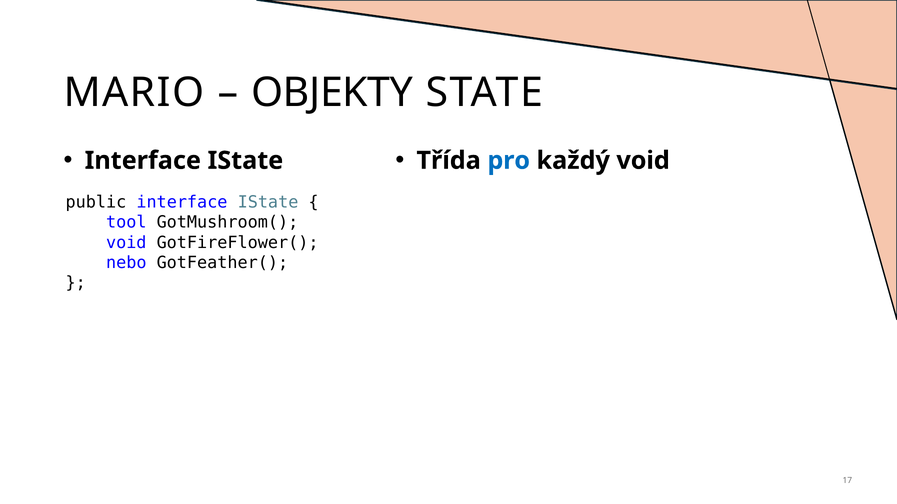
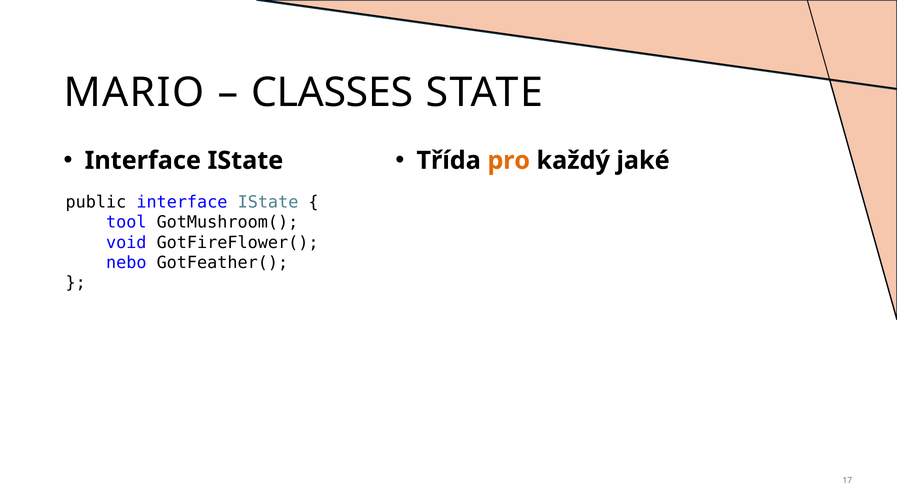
OBJEKTY: OBJEKTY -> CLASSES
pro colour: blue -> orange
každý void: void -> jaké
